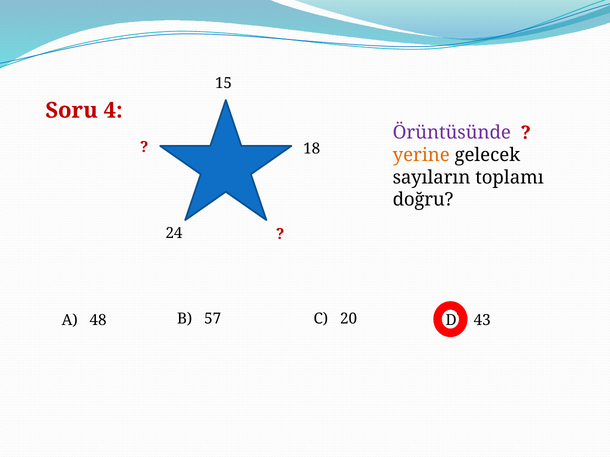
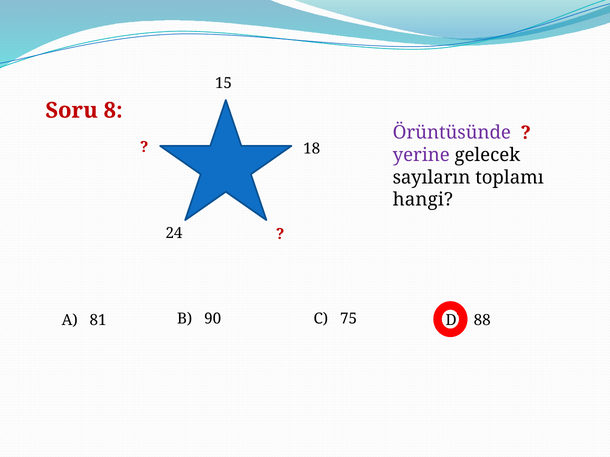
4: 4 -> 8
yerine colour: orange -> purple
doğru: doğru -> hangi
20: 20 -> 75
43: 43 -> 88
48: 48 -> 81
57: 57 -> 90
